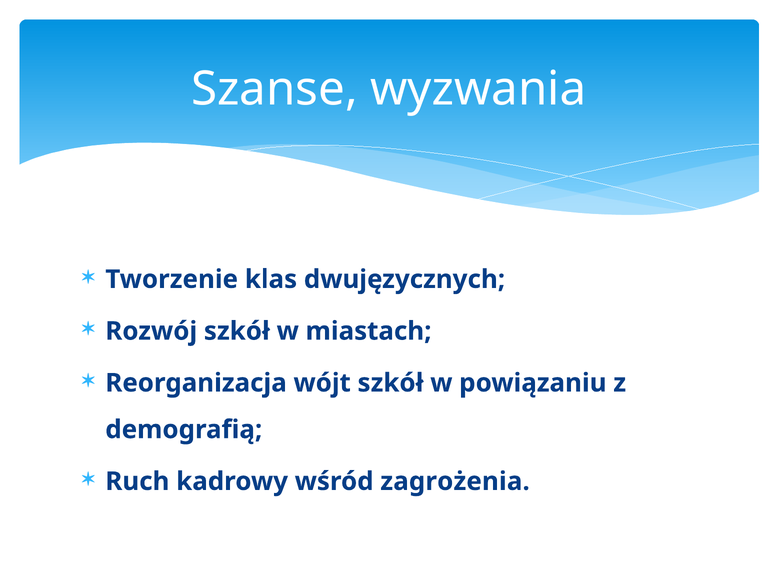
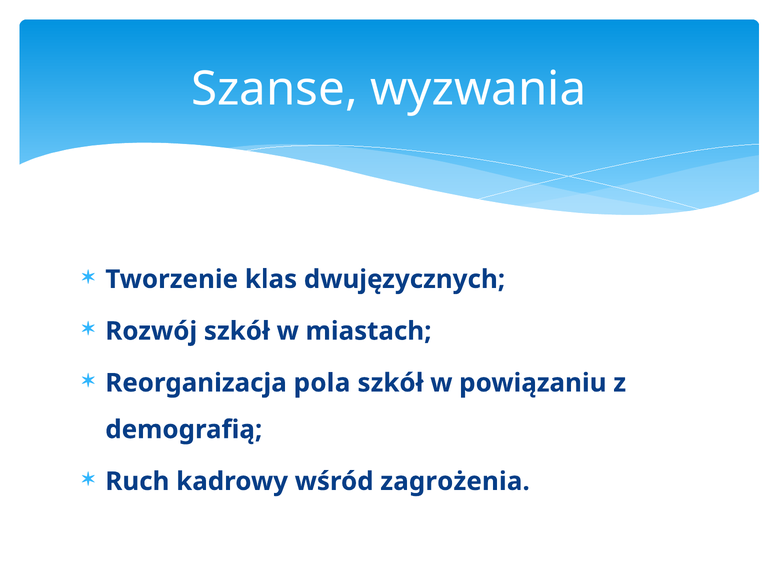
wójt: wójt -> pola
